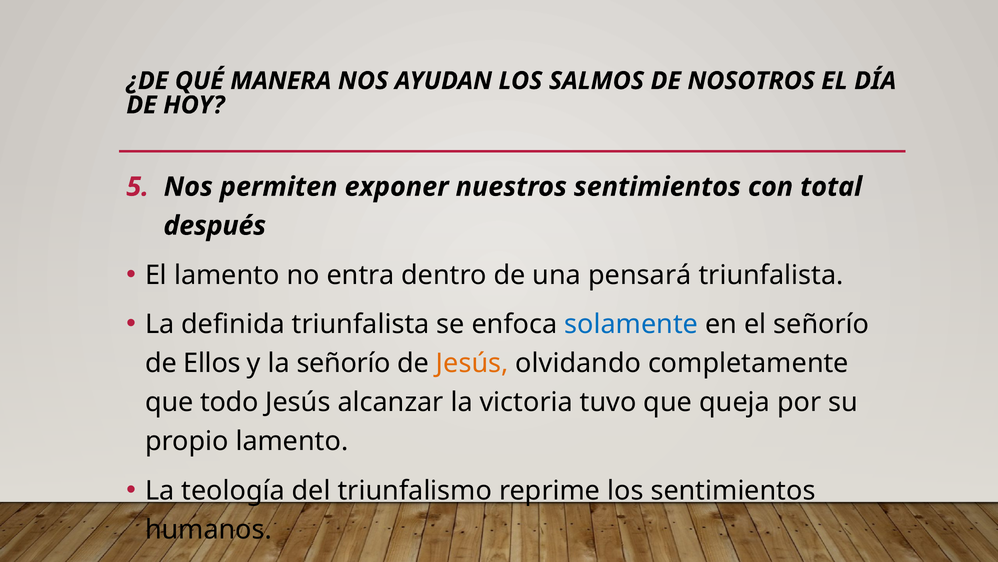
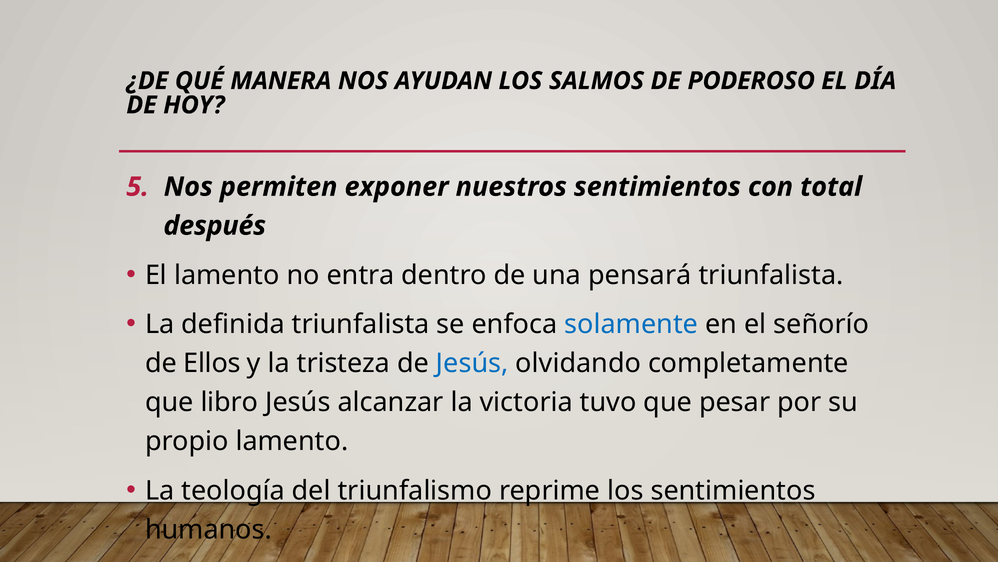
NOSOTROS: NOSOTROS -> PODEROSO
la señorío: señorío -> tristeza
Jesús at (472, 363) colour: orange -> blue
todo: todo -> libro
queja: queja -> pesar
